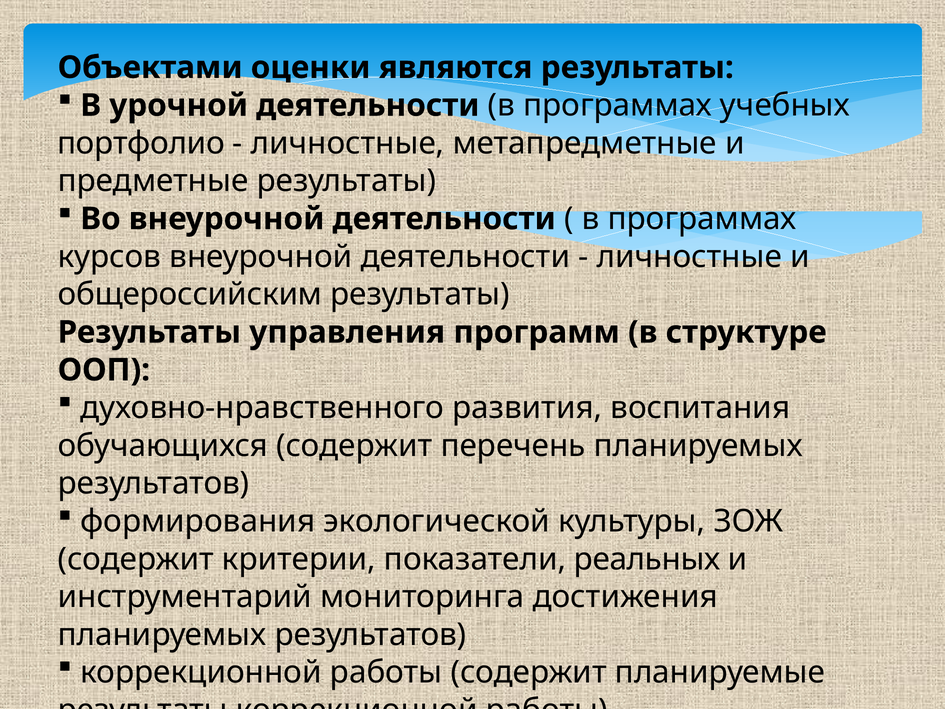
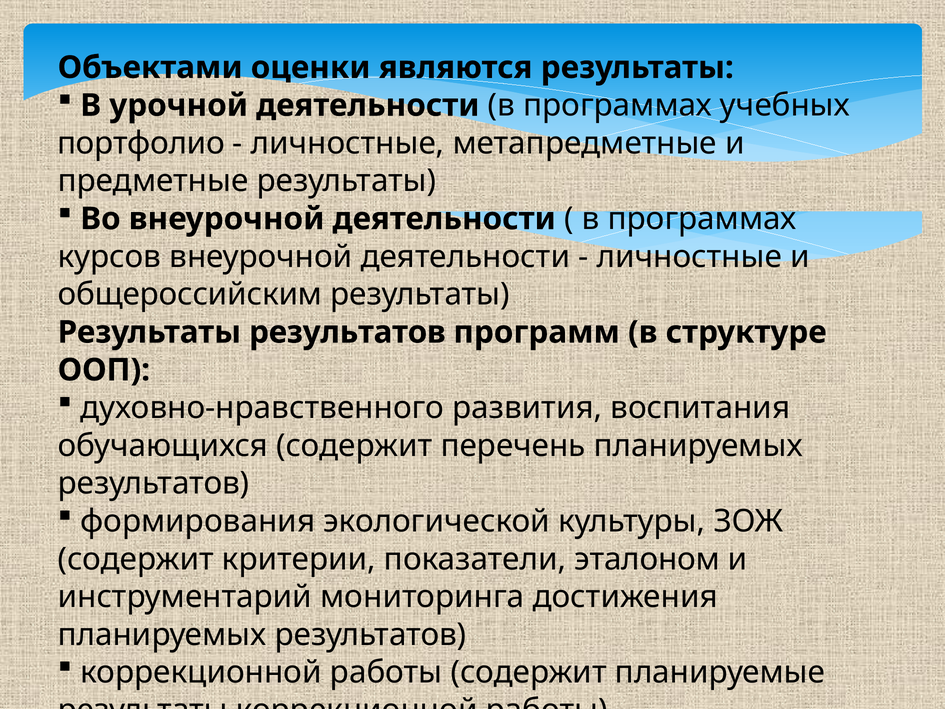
Результаты управления: управления -> результатов
реальных: реальных -> эталоном
